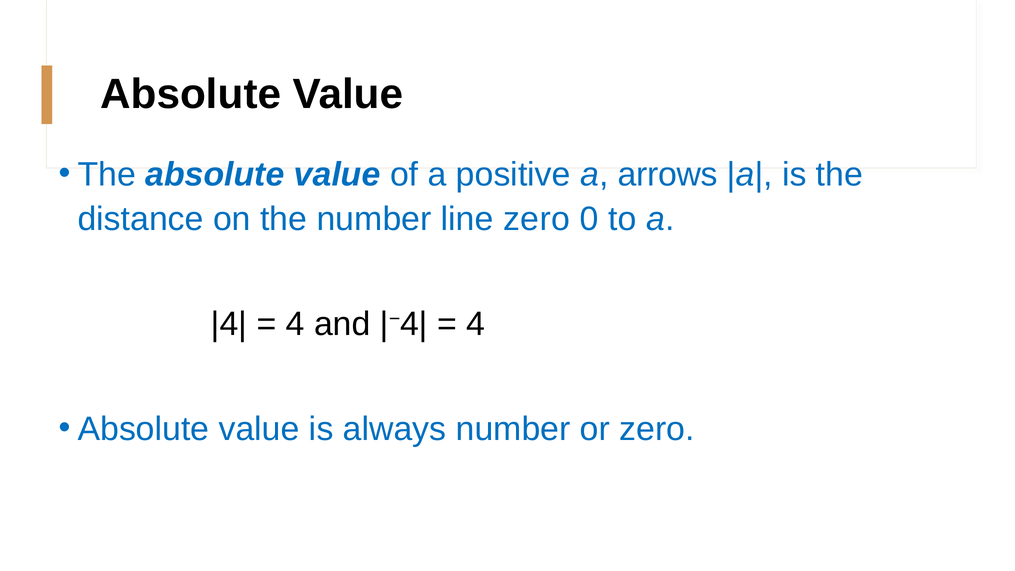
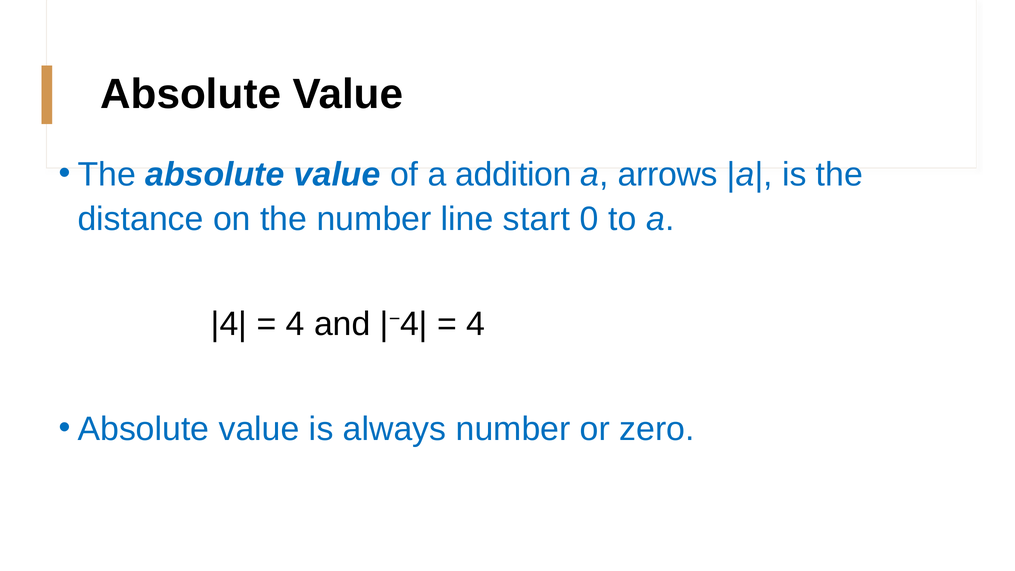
positive: positive -> addition
line zero: zero -> start
